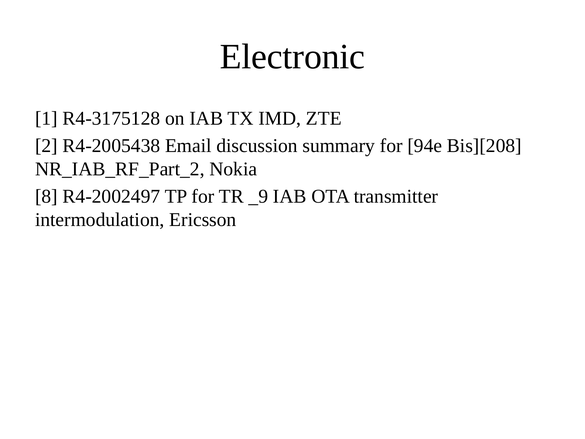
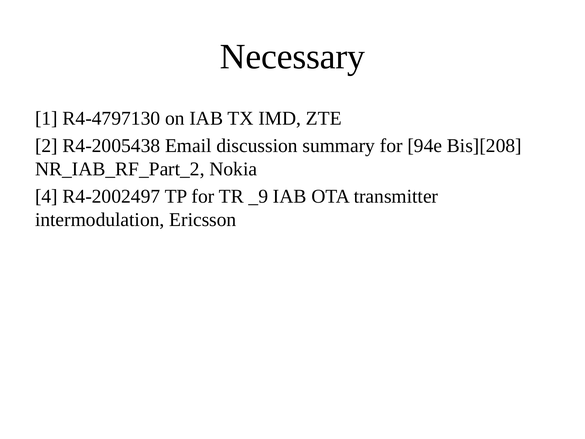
Electronic: Electronic -> Necessary
R4-3175128: R4-3175128 -> R4-4797130
8: 8 -> 4
